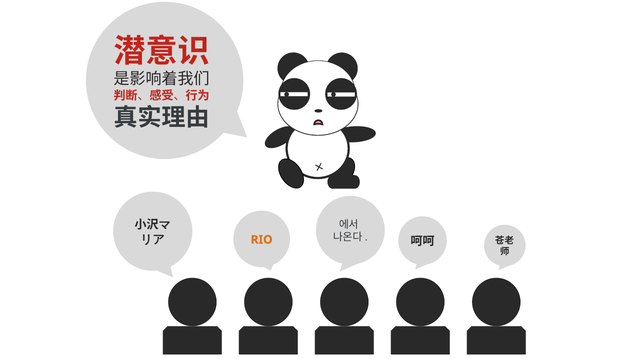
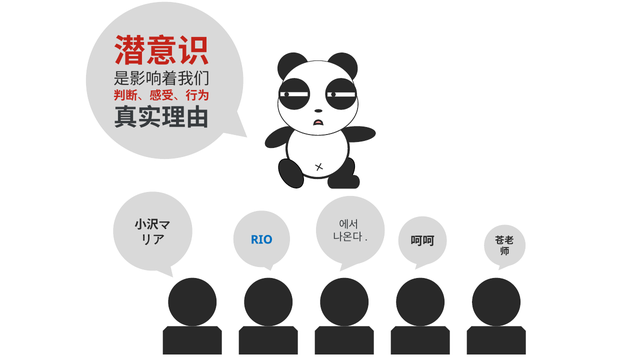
RIO colour: orange -> blue
